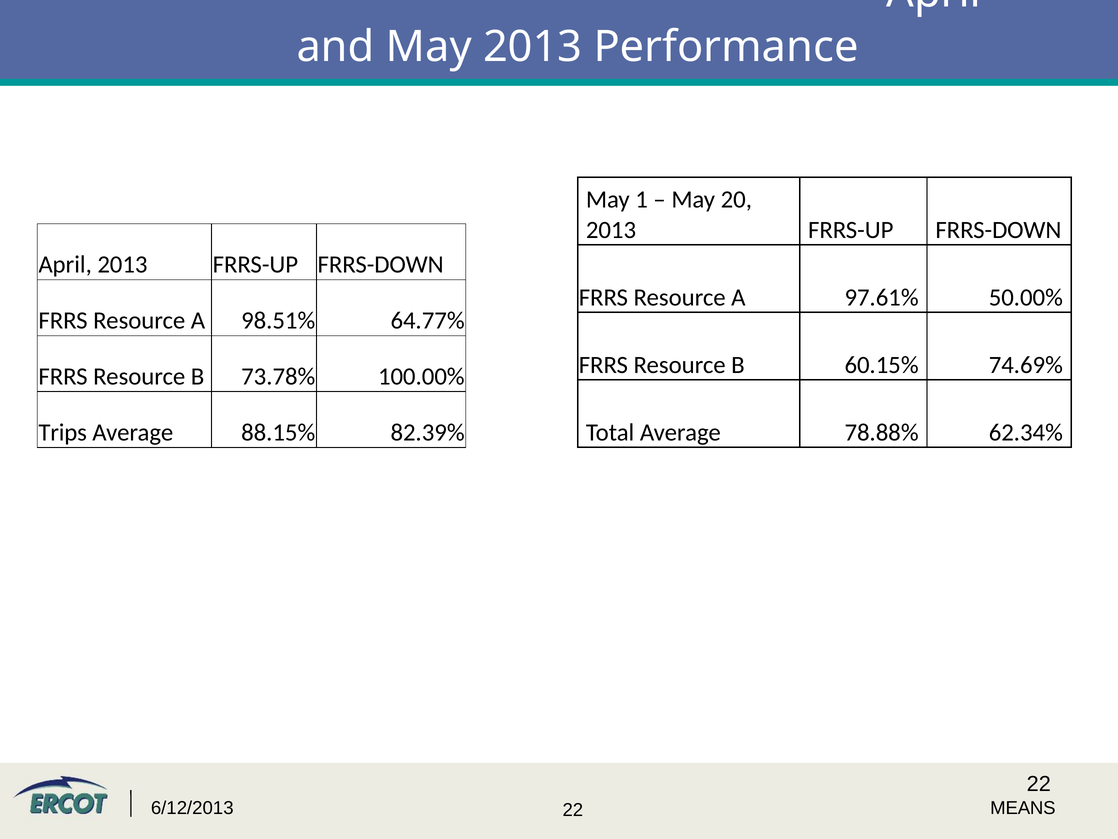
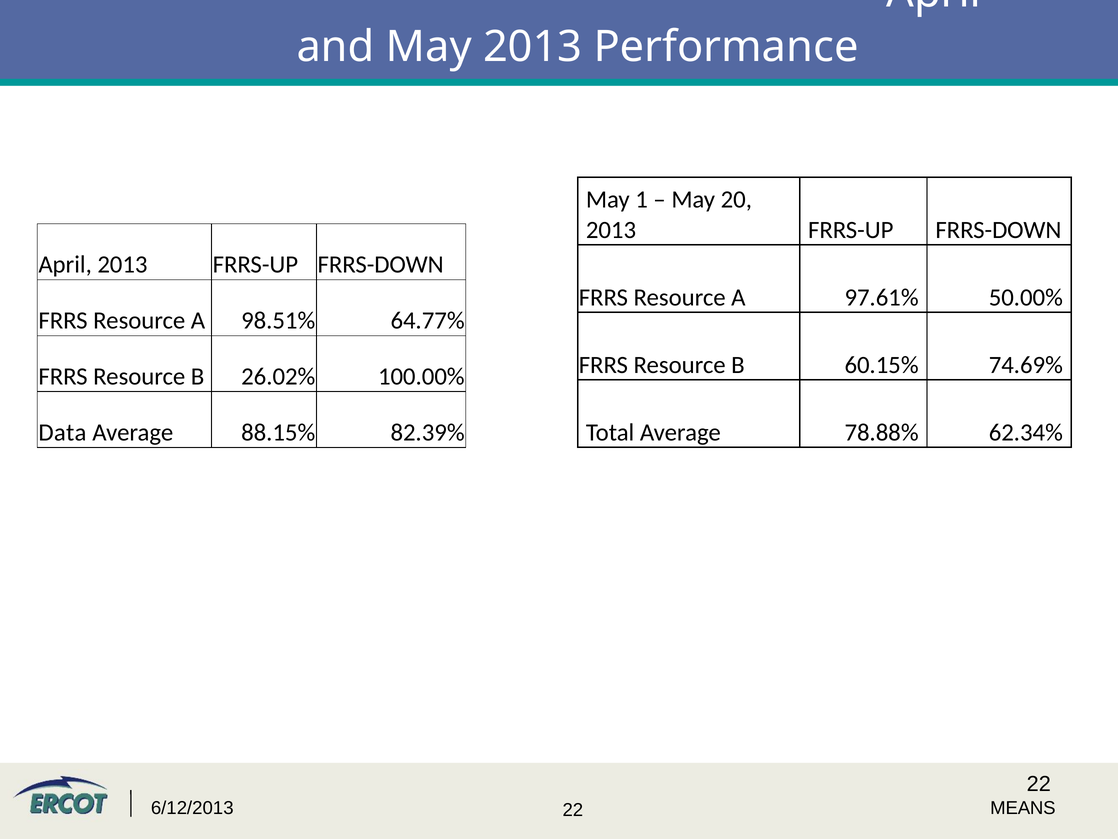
73.78%: 73.78% -> 26.02%
Trips: Trips -> Data
